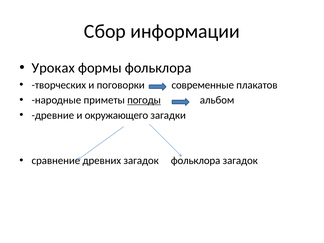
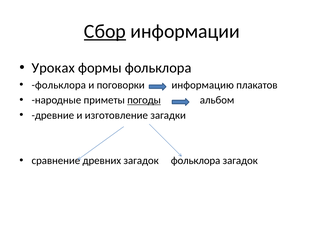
Сбор underline: none -> present
творческих at (59, 85): творческих -> фольклора
современные: современные -> информацию
окружающего: окружающего -> изготовление
